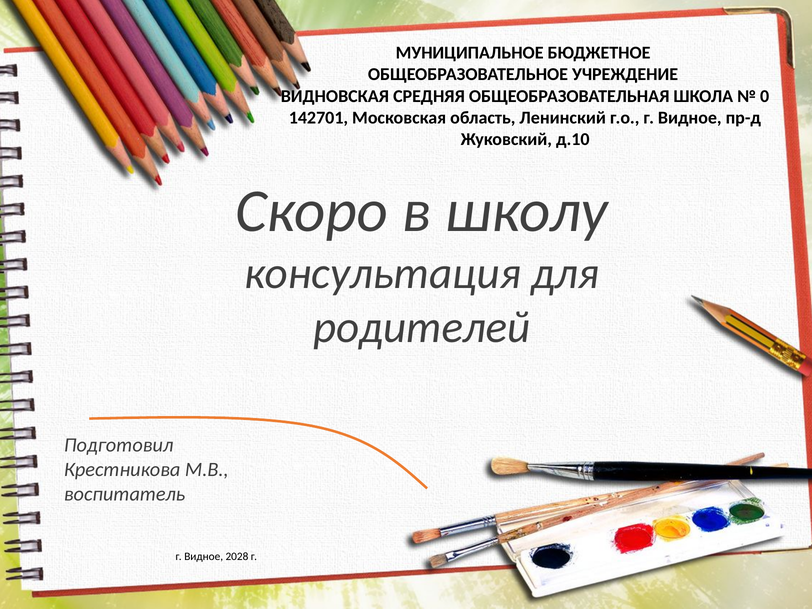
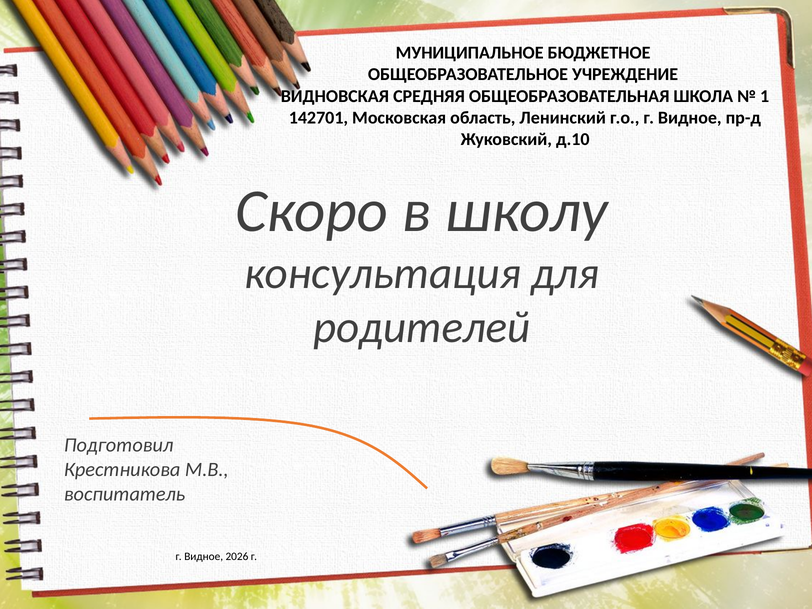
0: 0 -> 1
2028: 2028 -> 2026
